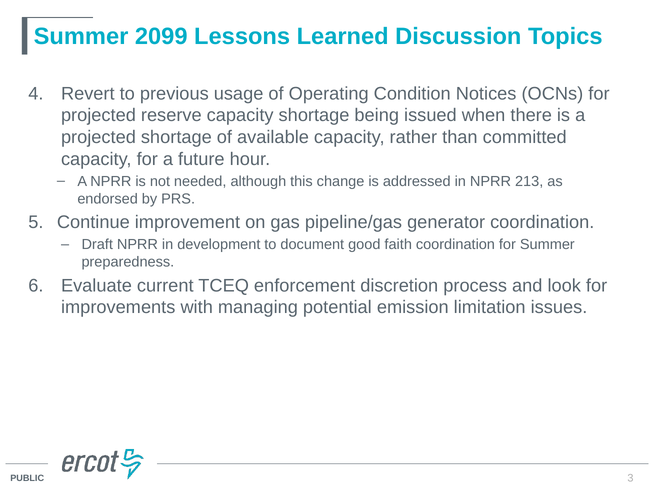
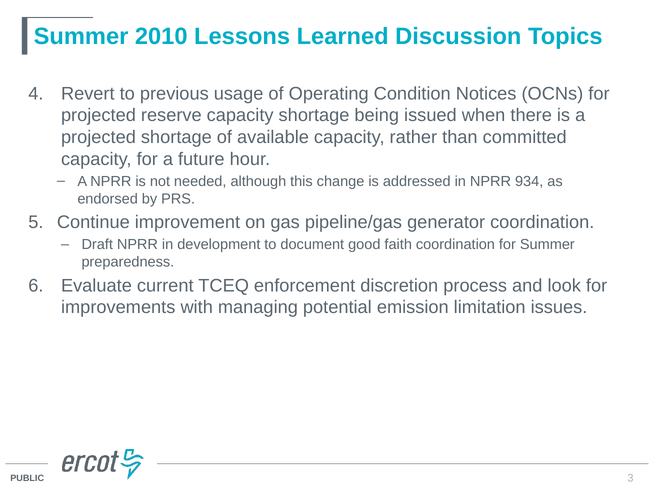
2099: 2099 -> 2010
213: 213 -> 934
